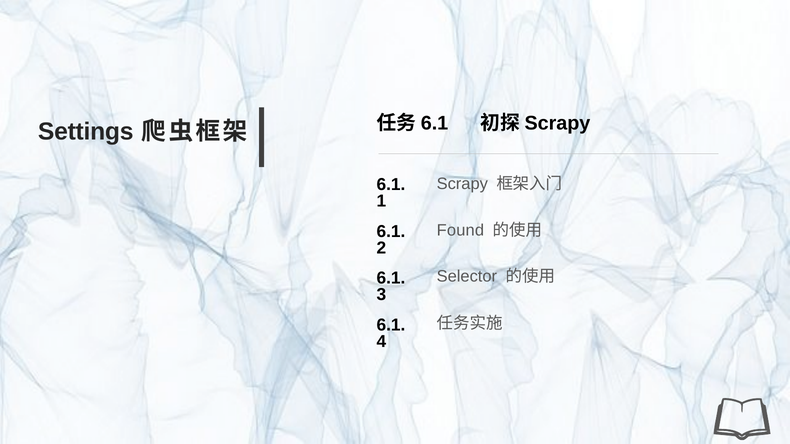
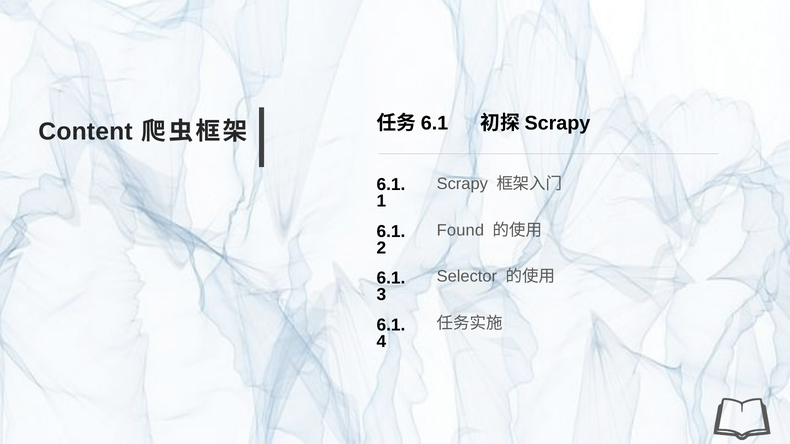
Settings: Settings -> Content
